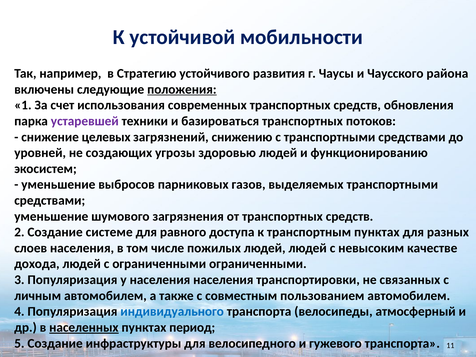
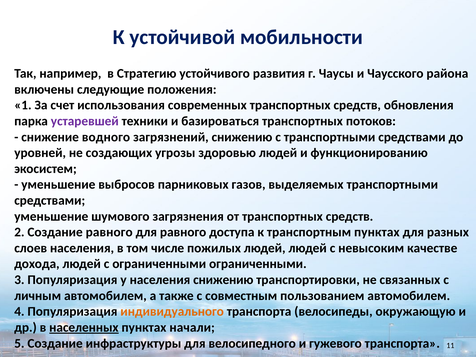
положения underline: present -> none
целевых: целевых -> водного
Создание системе: системе -> равного
населения населения: населения -> снижению
индивидуального colour: blue -> orange
атмосферный: атмосферный -> окружающую
период: период -> начали
